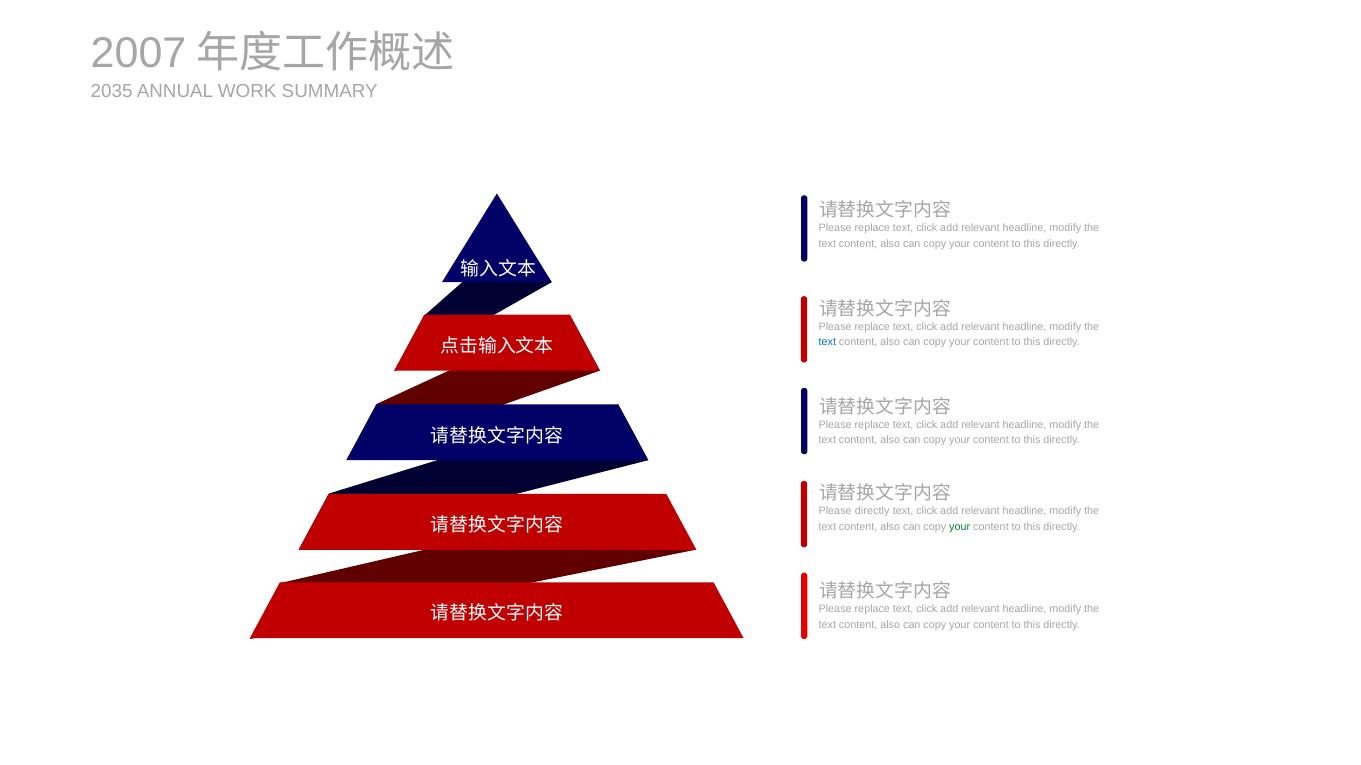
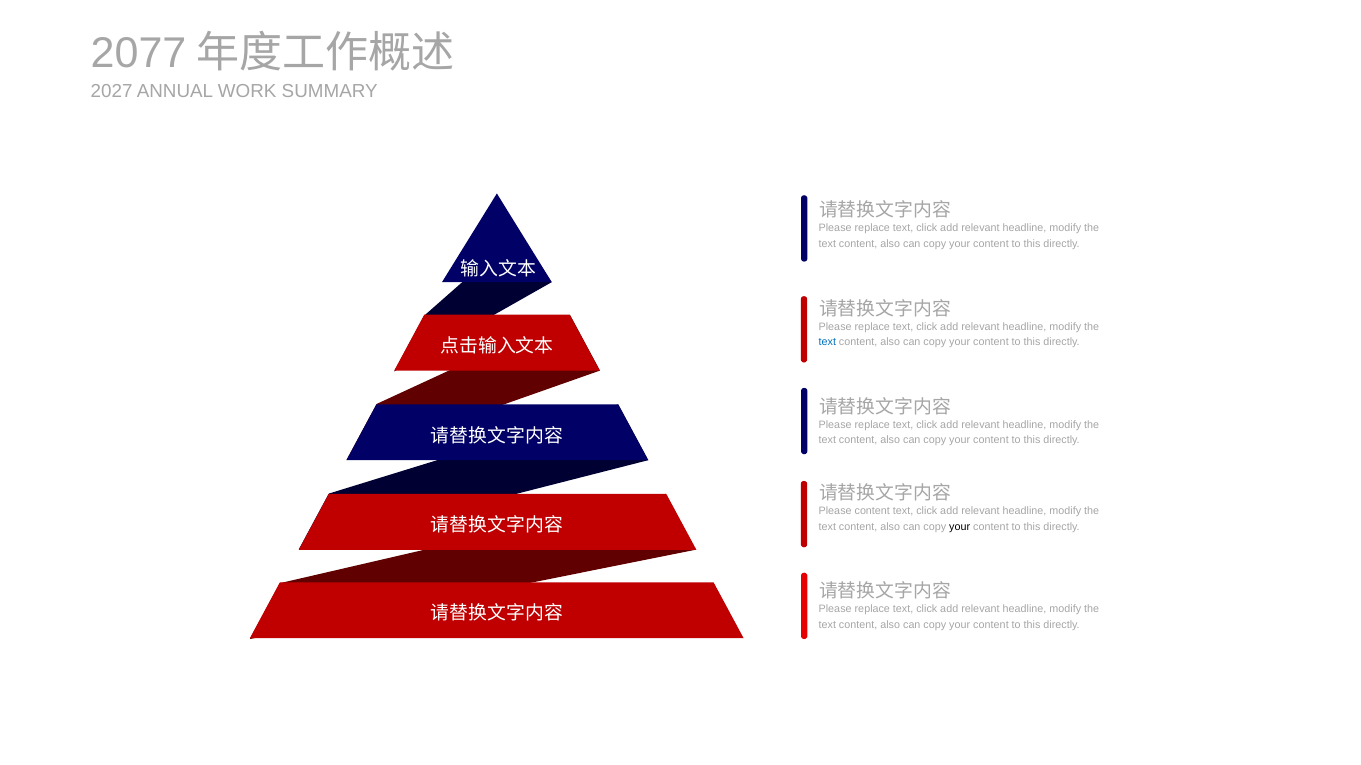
2007: 2007 -> 2077
2035: 2035 -> 2027
Please directly: directly -> content
your at (960, 527) colour: green -> black
